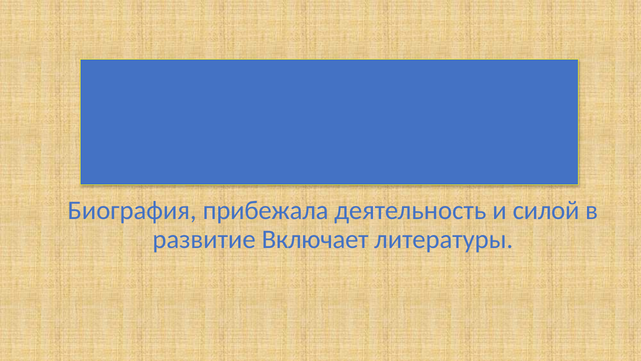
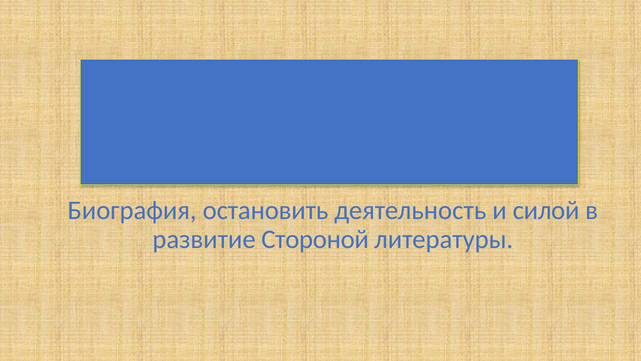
прибежала: прибежала -> остановить
Включает: Включает -> Стороной
